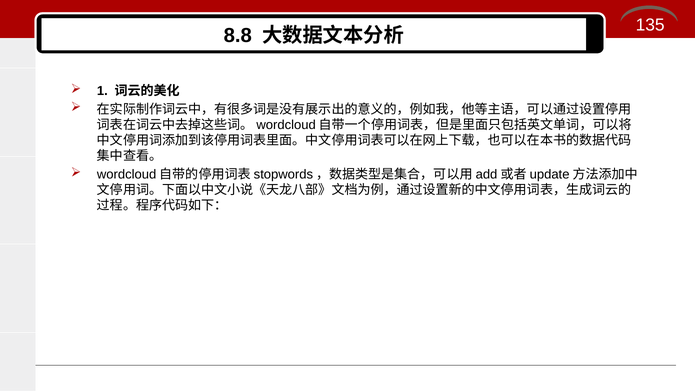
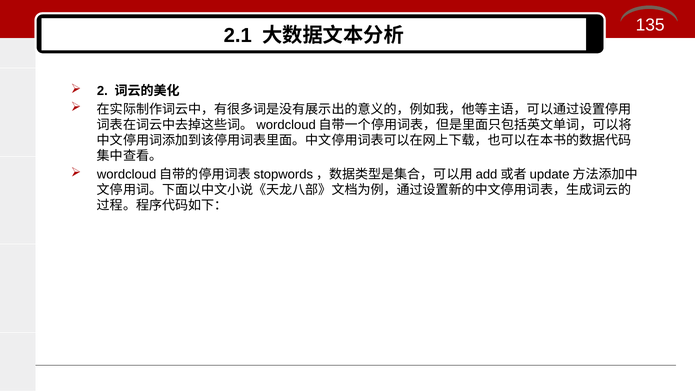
8.8: 8.8 -> 2.1
1: 1 -> 2
